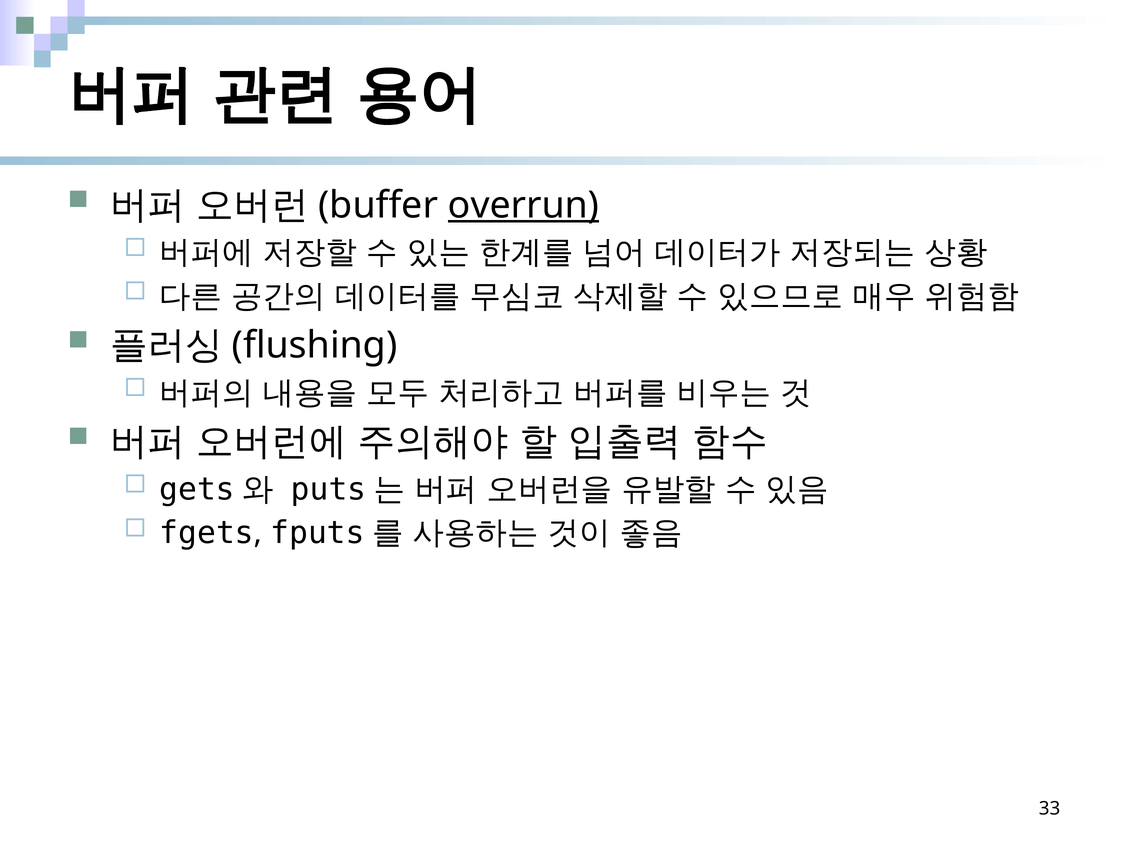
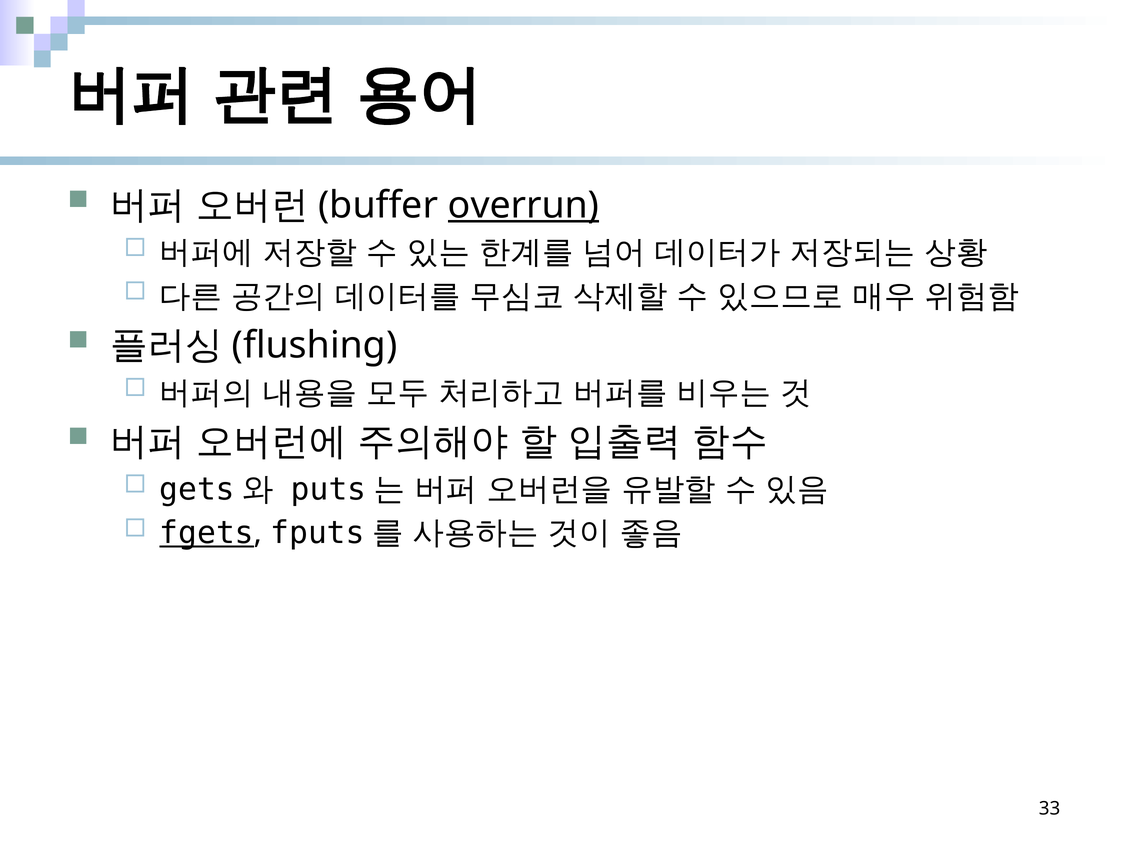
fgets underline: none -> present
